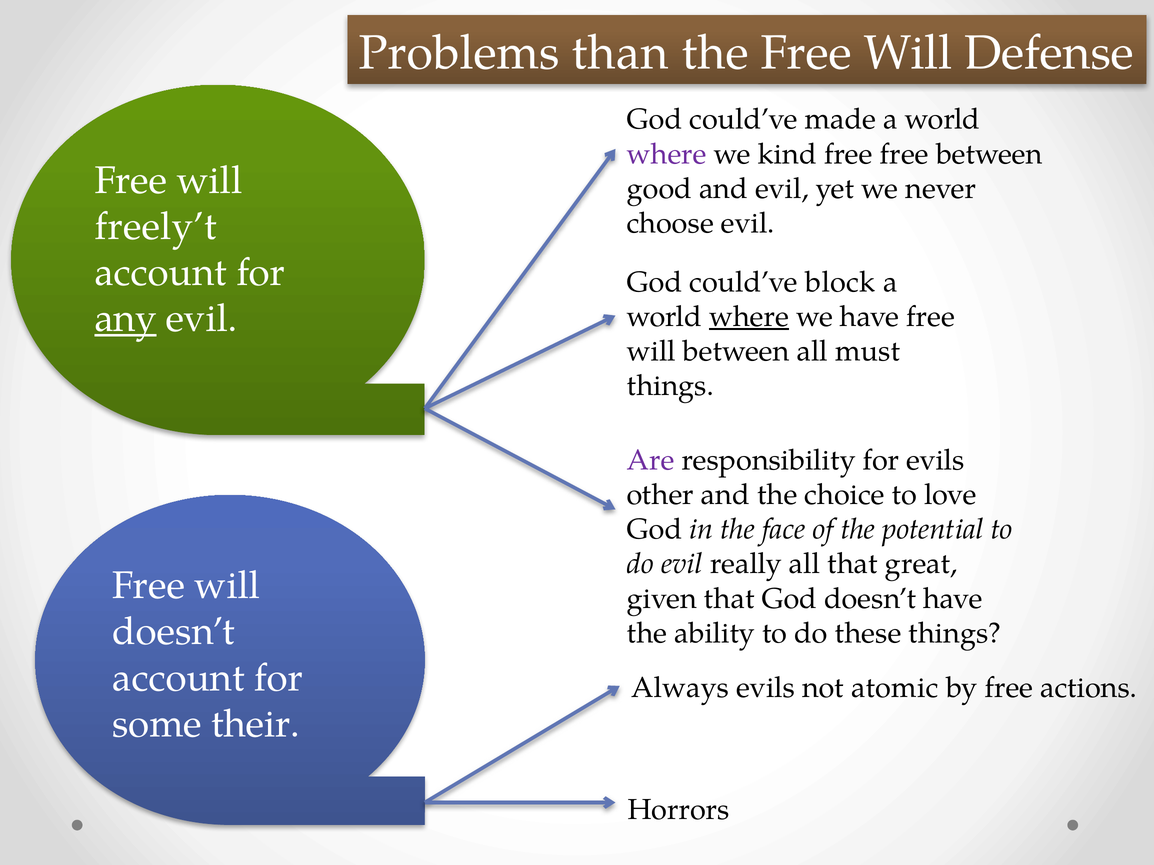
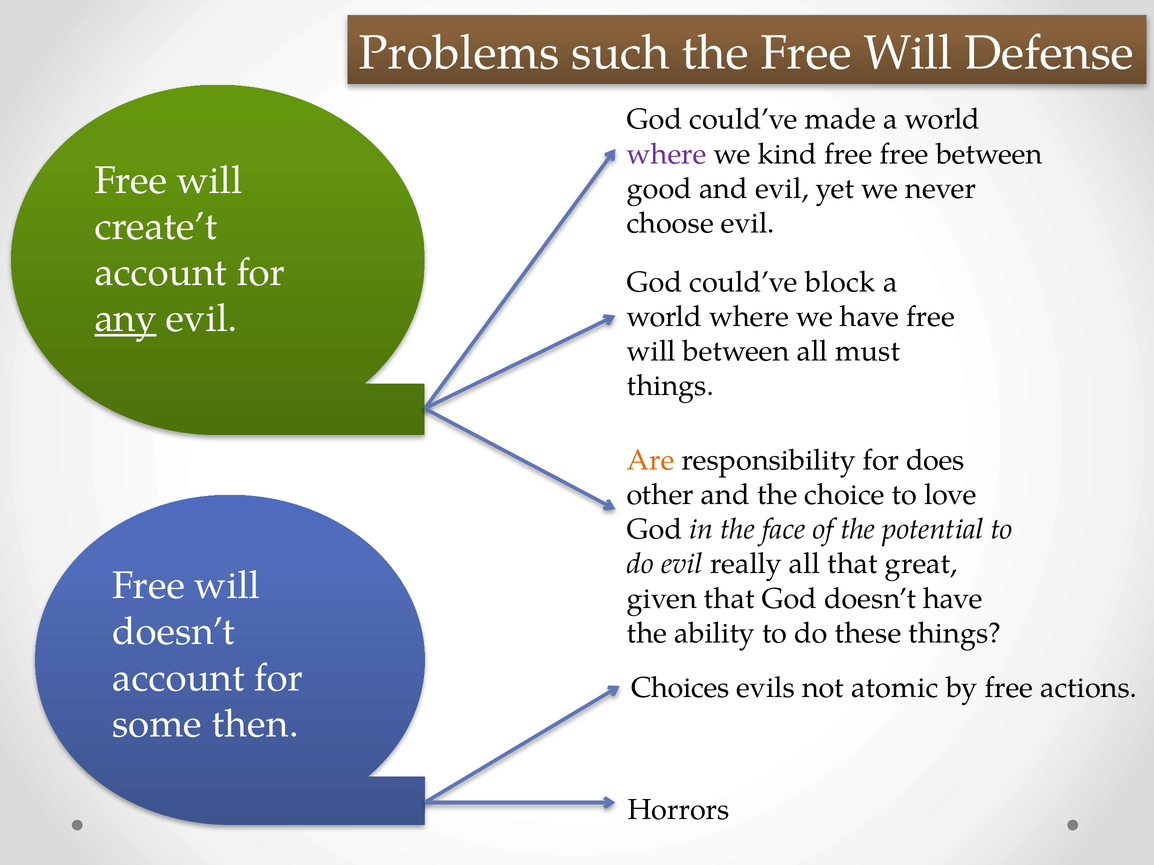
than: than -> such
freely’t: freely’t -> create’t
where at (749, 317) underline: present -> none
Are colour: purple -> orange
for evils: evils -> does
Always: Always -> Choices
their: their -> then
